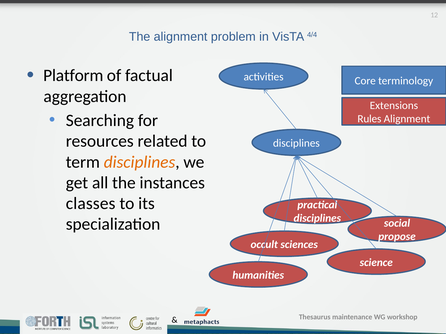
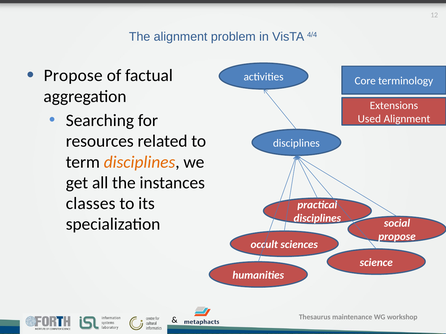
Platform at (73, 76): Platform -> Propose
Rules: Rules -> Used
